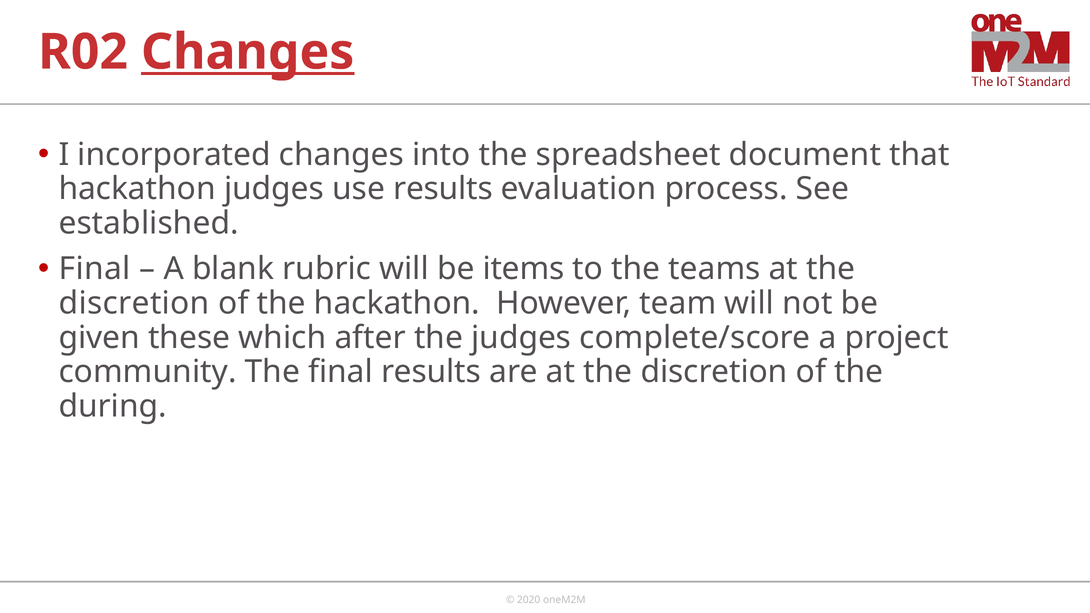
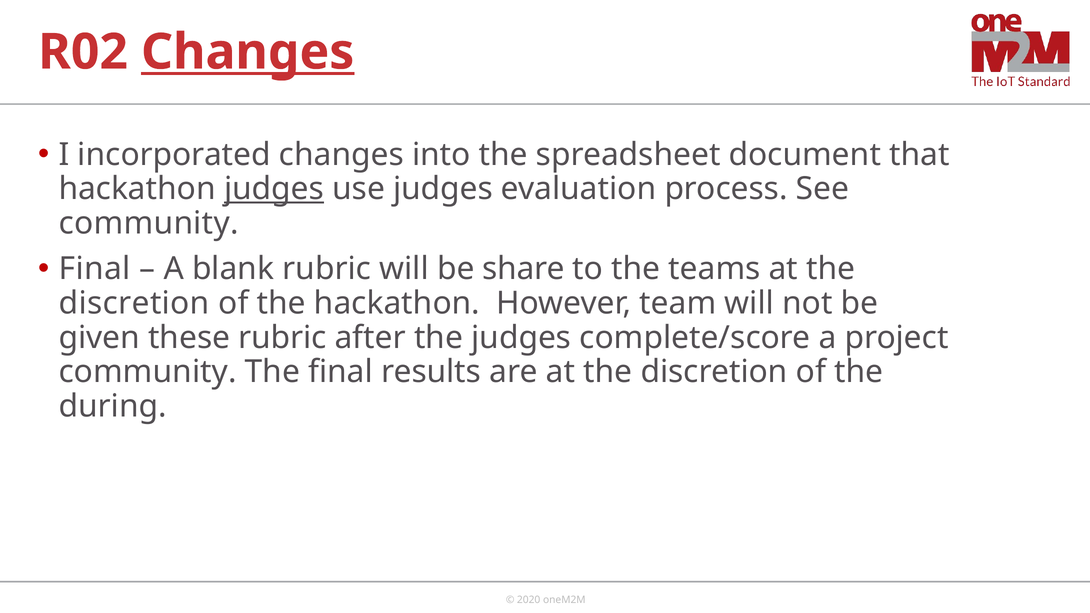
judges at (274, 189) underline: none -> present
use results: results -> judges
established at (149, 223): established -> community
items: items -> share
these which: which -> rubric
